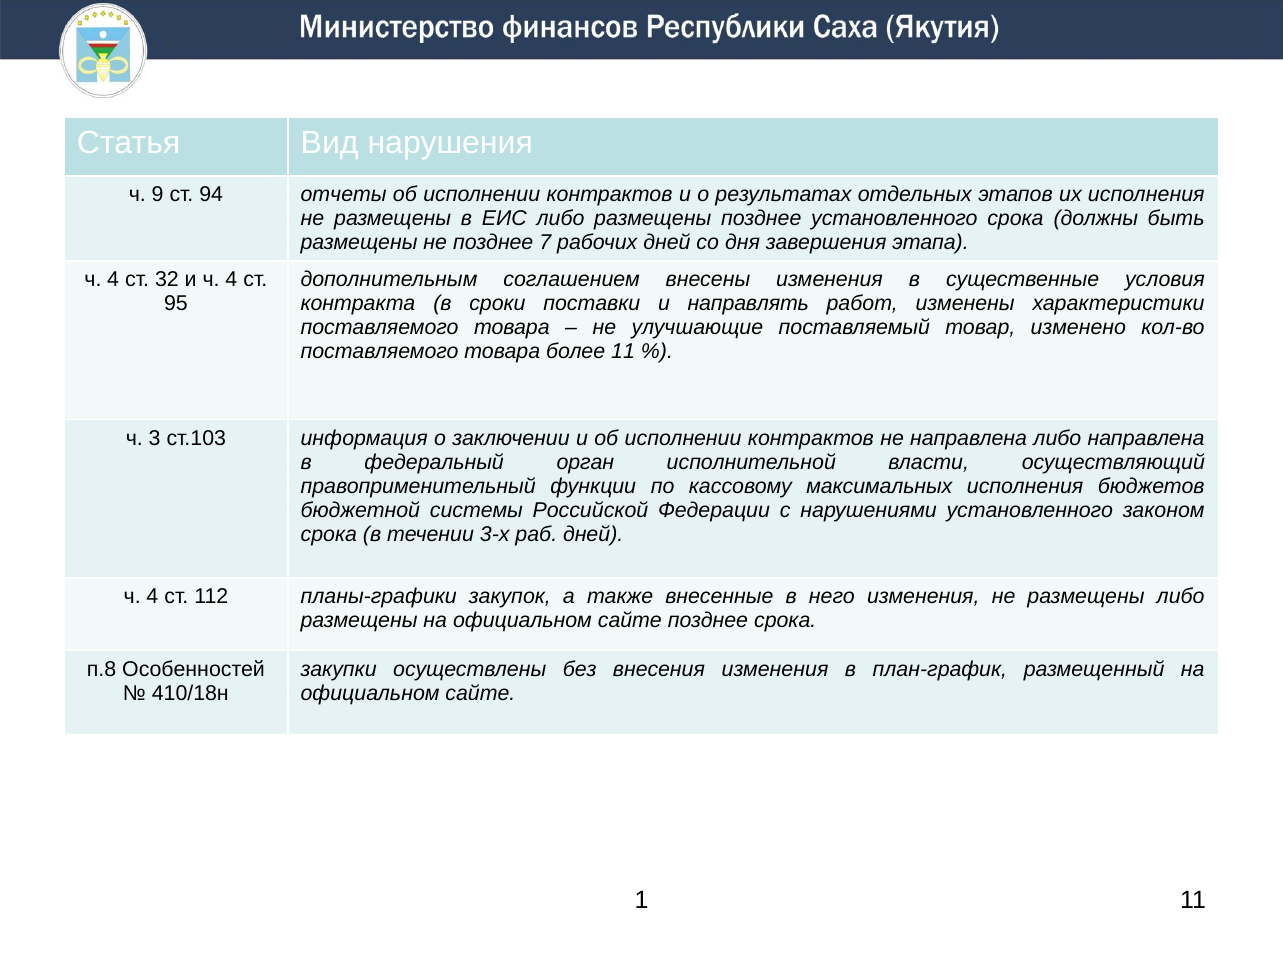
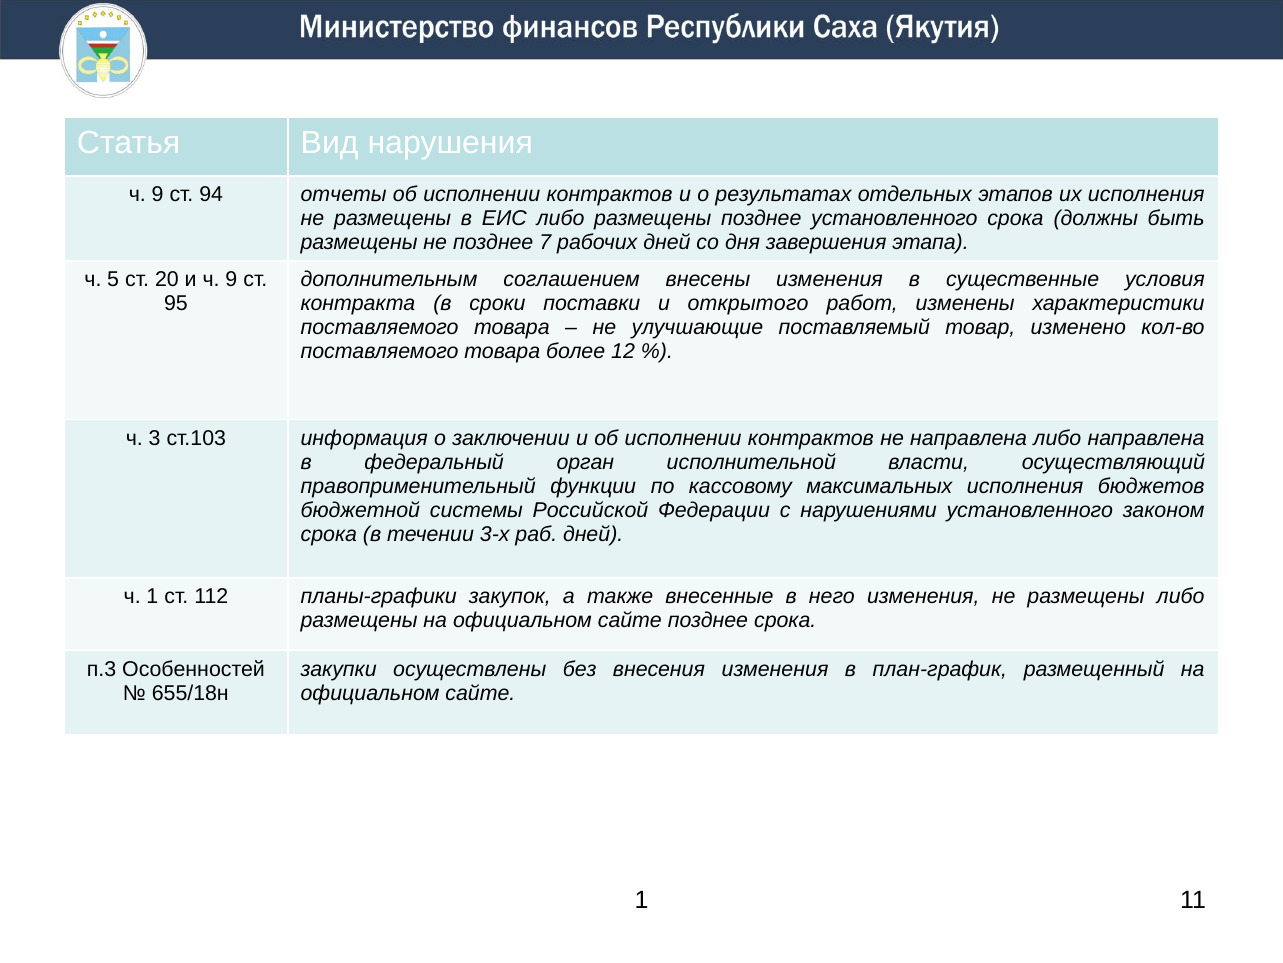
4 at (113, 279): 4 -> 5
32: 32 -> 20
и ч 4: 4 -> 9
направлять: направлять -> открытого
более 11: 11 -> 12
4 at (152, 596): 4 -> 1
п.8: п.8 -> п.3
410/18н: 410/18н -> 655/18н
